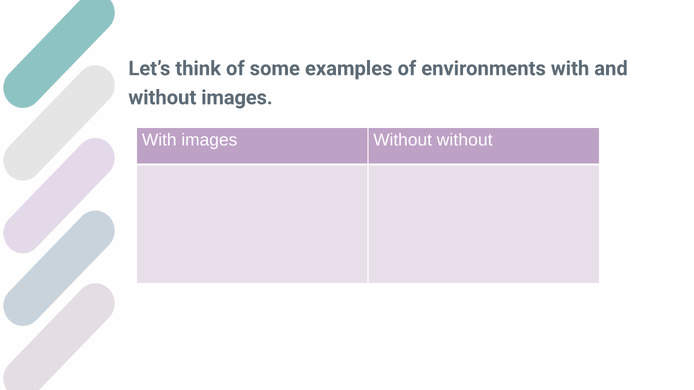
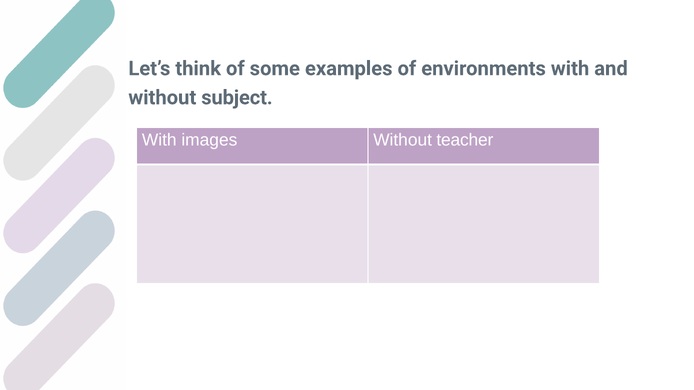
without images: images -> subject
Without without: without -> teacher
